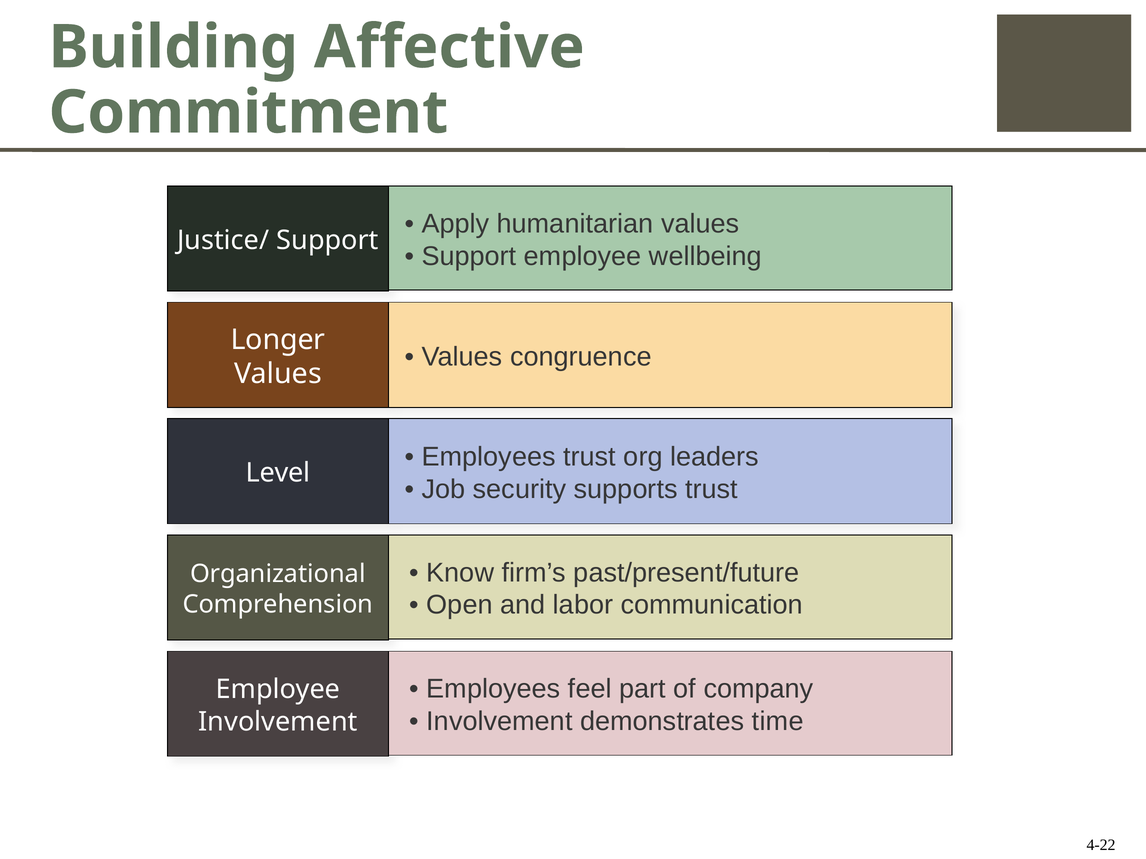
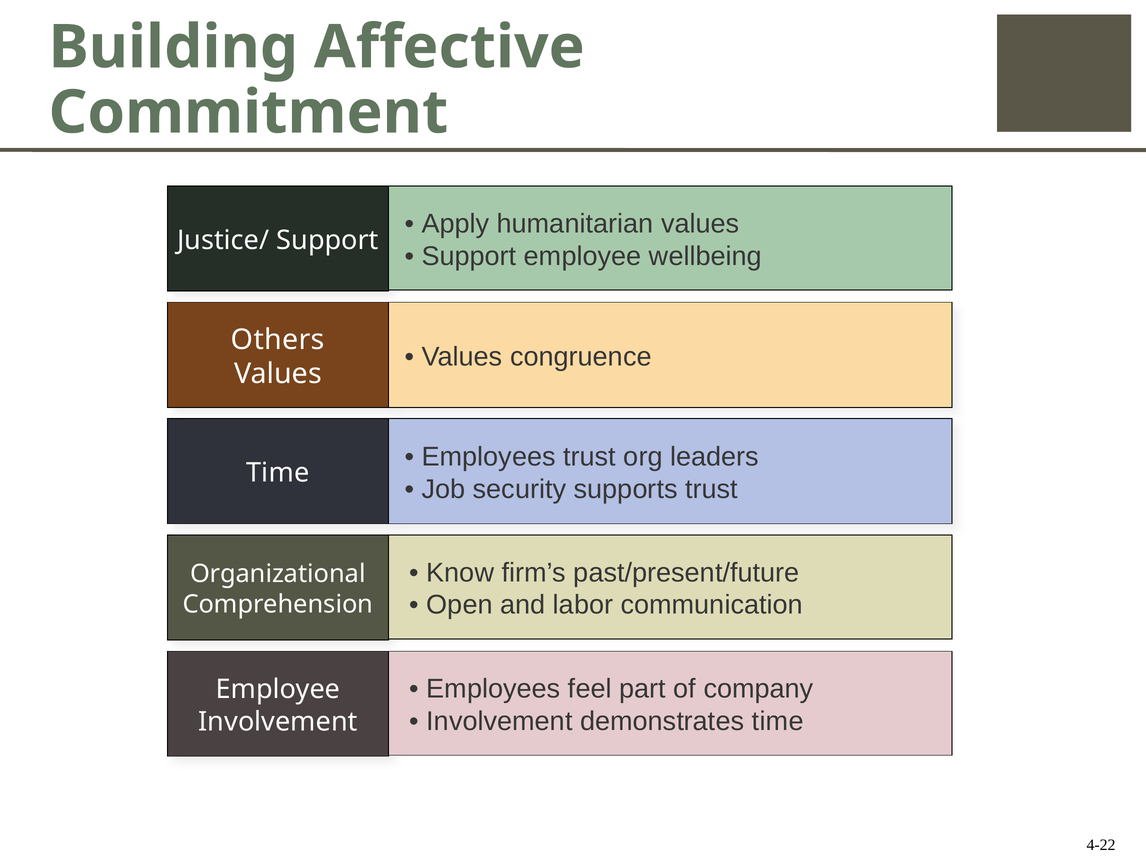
Longer: Longer -> Others
Level at (278, 473): Level -> Time
